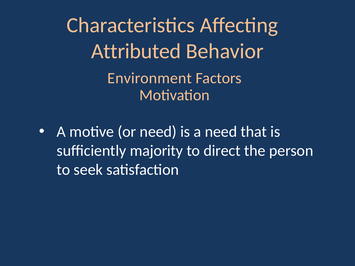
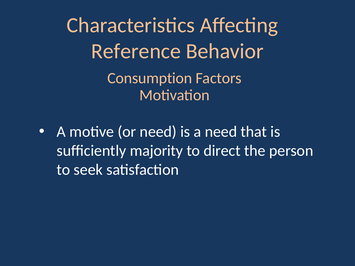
Attributed: Attributed -> Reference
Environment: Environment -> Consumption
